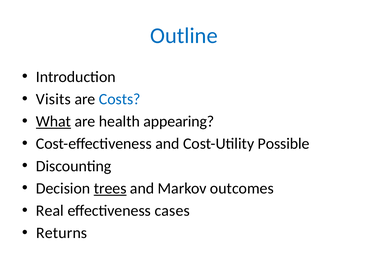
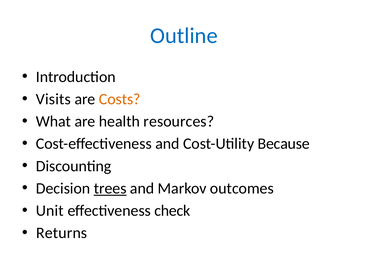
Costs colour: blue -> orange
What underline: present -> none
appearing: appearing -> resources
Possible: Possible -> Because
Real: Real -> Unit
cases: cases -> check
